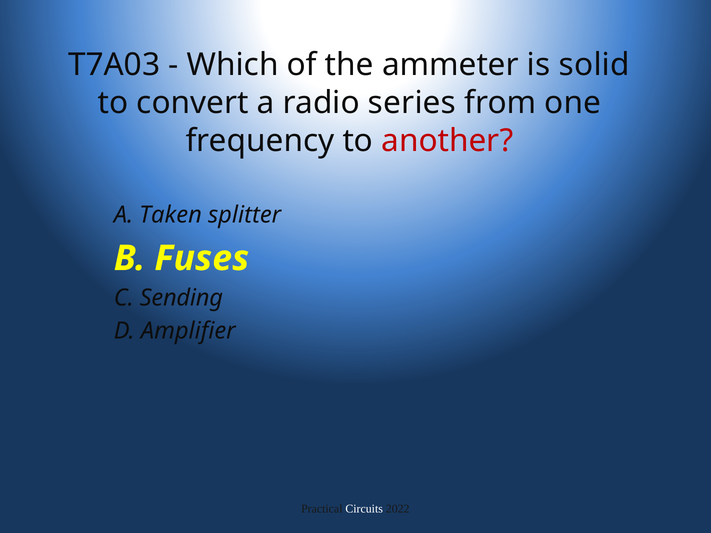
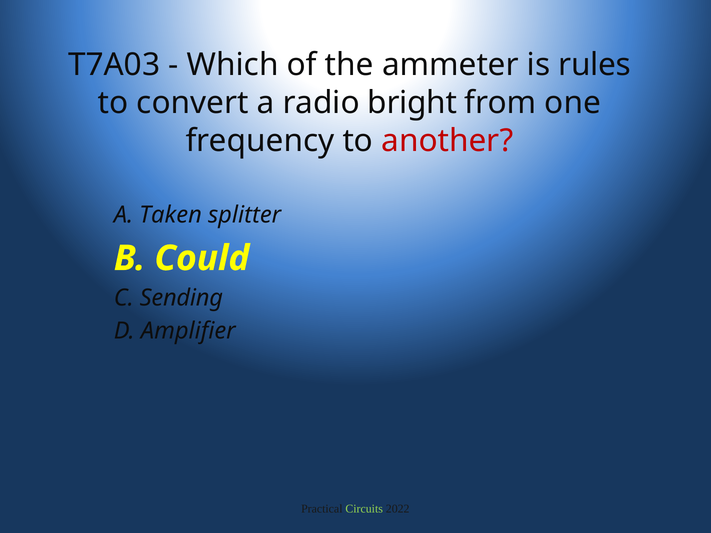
solid: solid -> rules
series: series -> bright
Fuses: Fuses -> Could
Circuits colour: white -> light green
